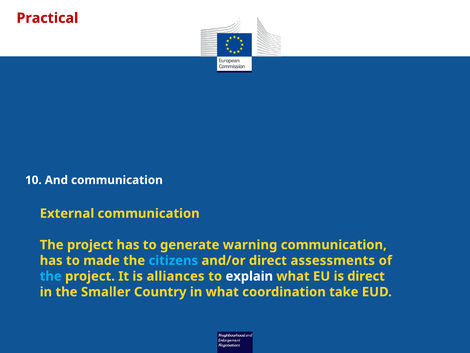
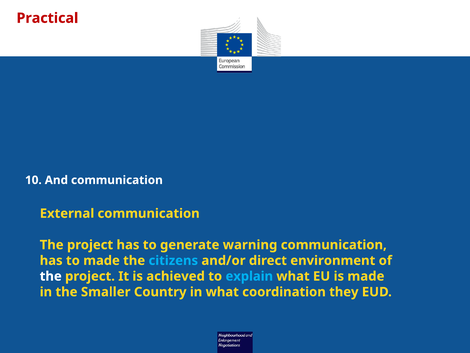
assessments: assessments -> environment
the at (51, 276) colour: light blue -> white
alliances: alliances -> achieved
explain colour: white -> light blue
is direct: direct -> made
take: take -> they
